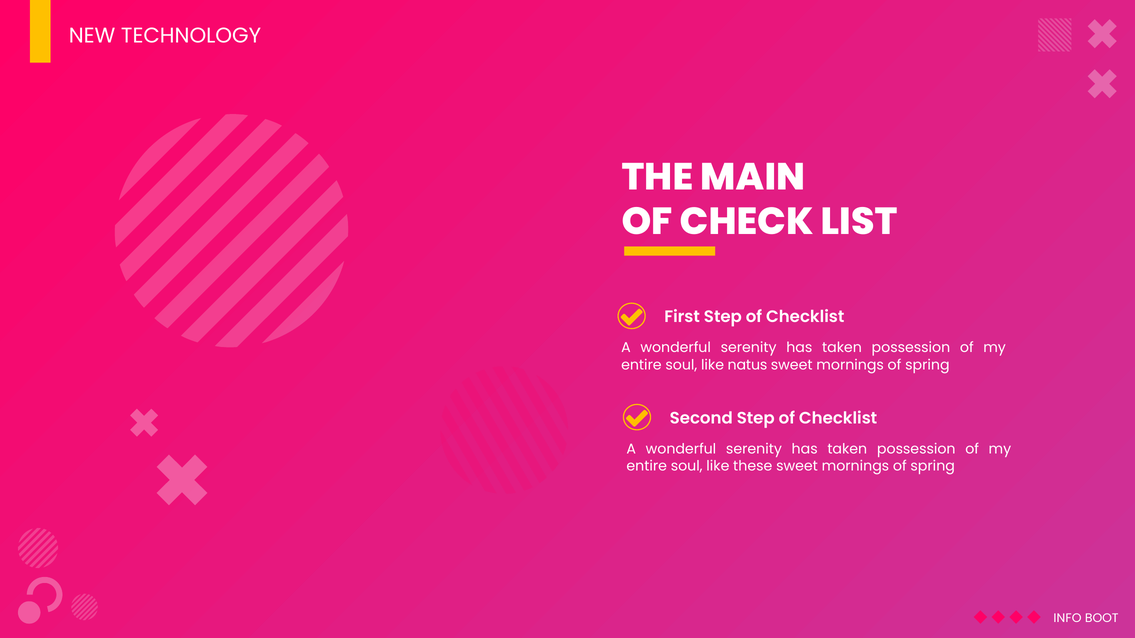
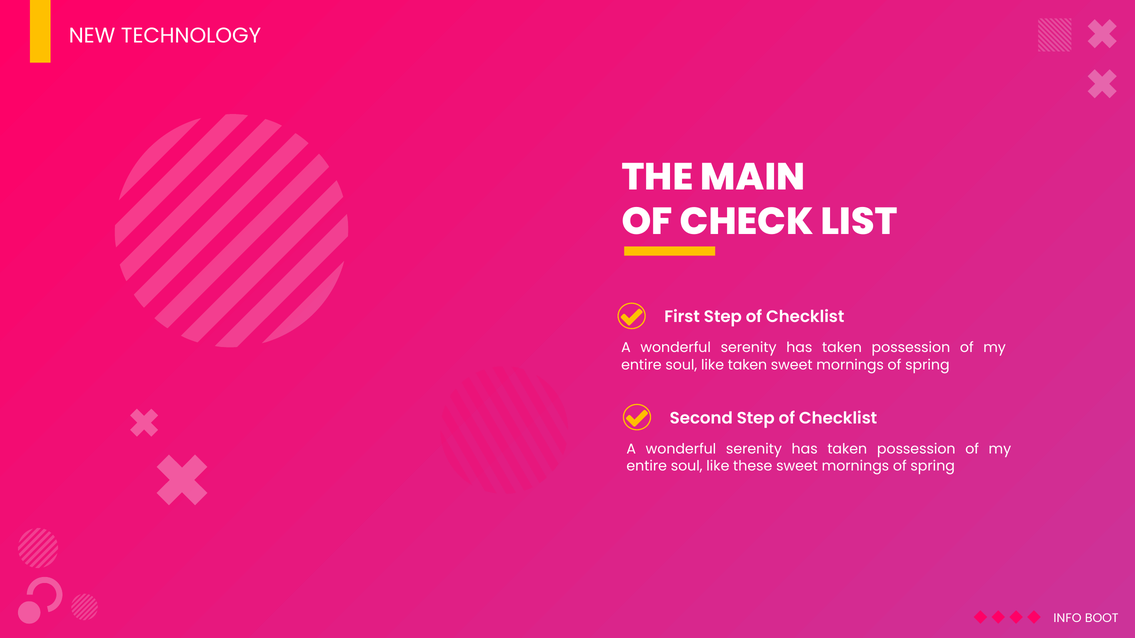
like natus: natus -> taken
